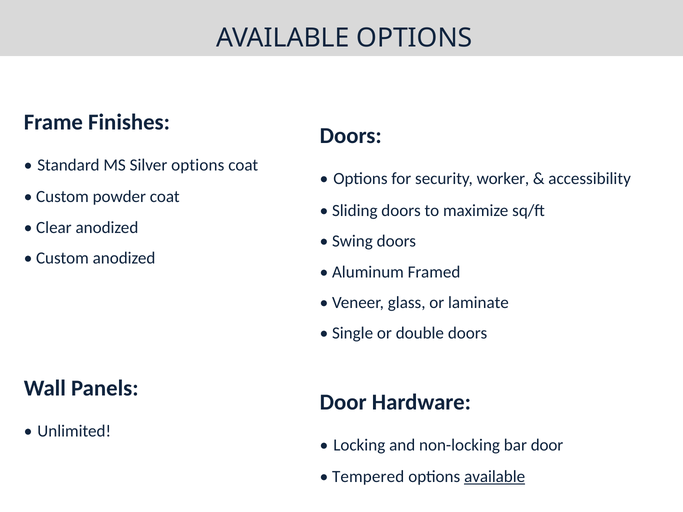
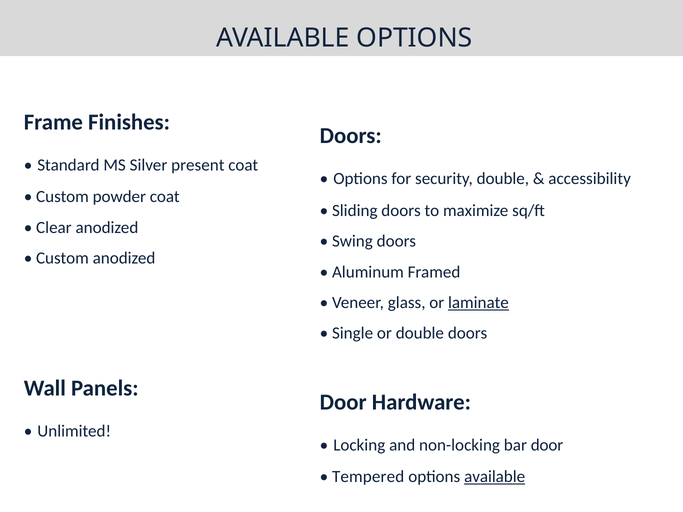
Silver options: options -> present
security worker: worker -> double
laminate underline: none -> present
